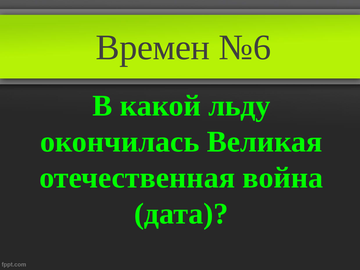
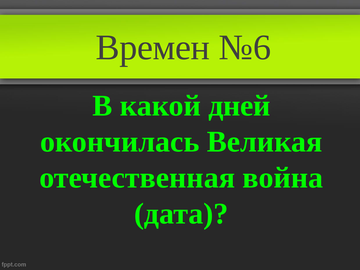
льду: льду -> дней
